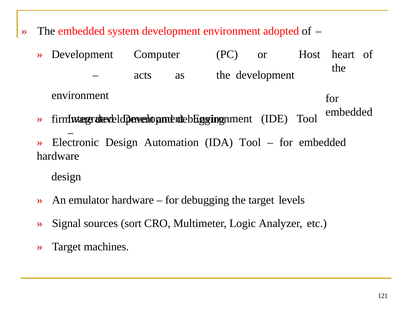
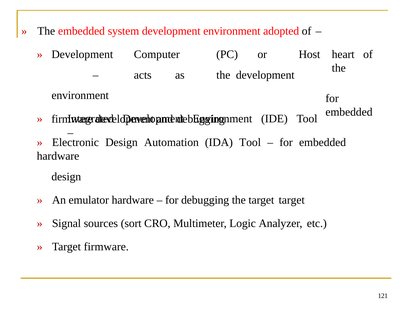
target levels: levels -> target
Target machines: machines -> firmware
